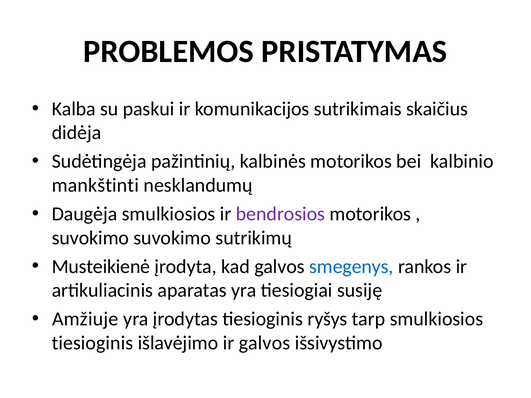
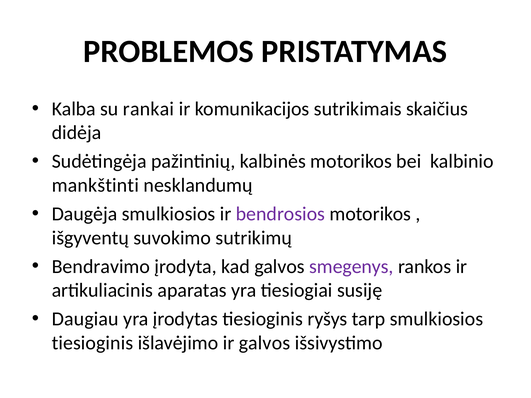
paskui: paskui -> rankai
suvokimo at (90, 238): suvokimo -> išgyventų
Musteikienė: Musteikienė -> Bendravimo
smegenys colour: blue -> purple
Amžiuje: Amžiuje -> Daugiau
